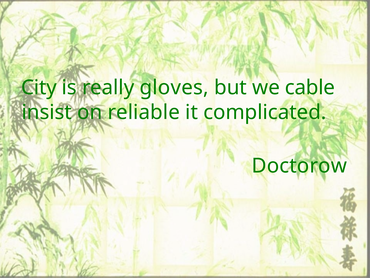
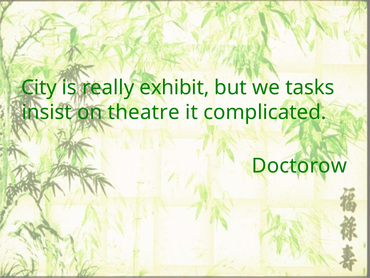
gloves: gloves -> exhibit
cable: cable -> tasks
reliable: reliable -> theatre
